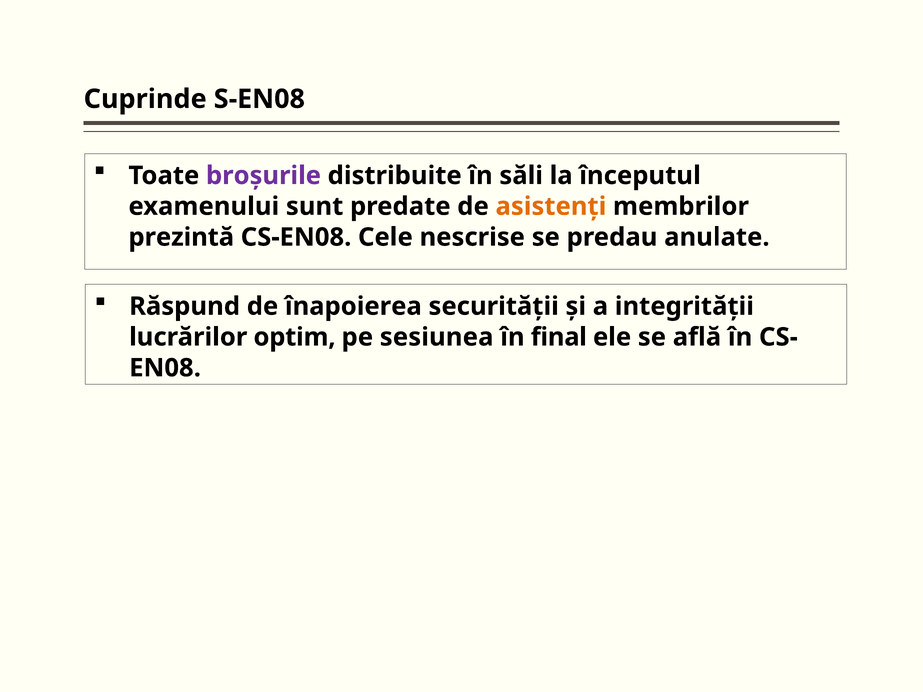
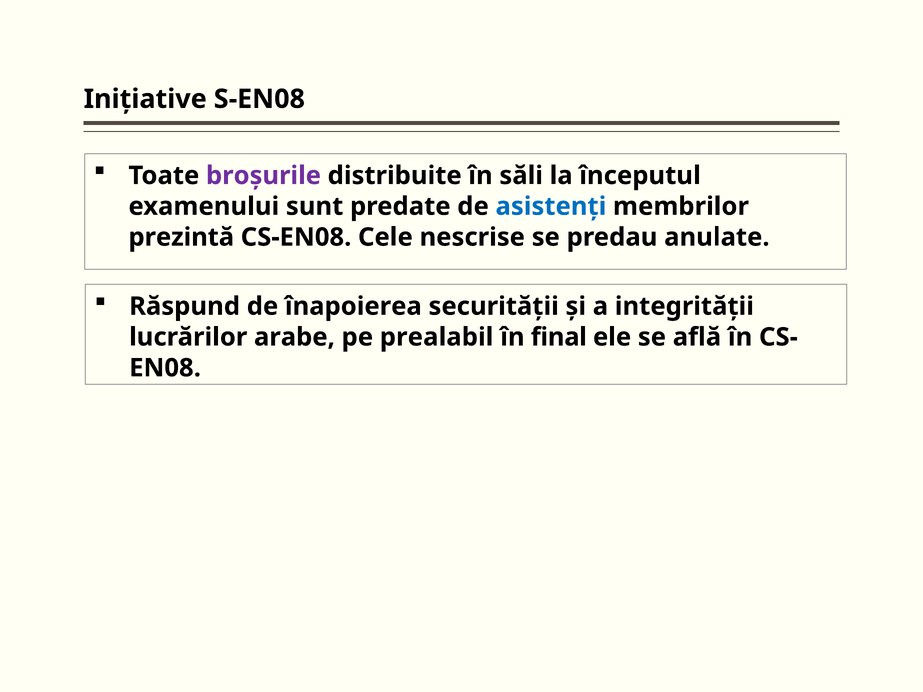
Cuprinde: Cuprinde -> Iniţiative
asistenţi colour: orange -> blue
optim: optim -> arabe
sesiunea: sesiunea -> prealabil
